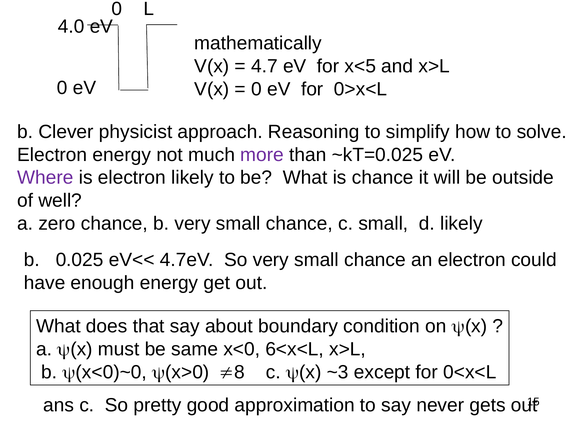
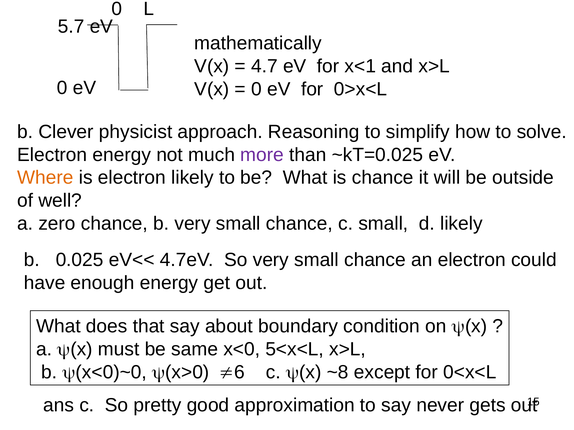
4.0: 4.0 -> 5.7
x<5: x<5 -> x<1
Where colour: purple -> orange
6<x<L: 6<x<L -> 5<x<L
8: 8 -> 6
~3: ~3 -> ~8
